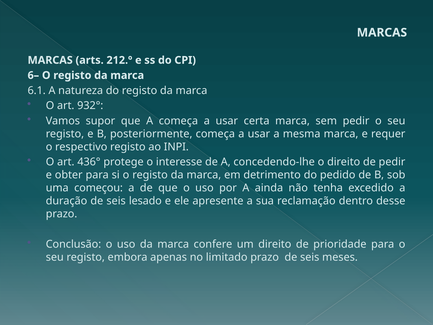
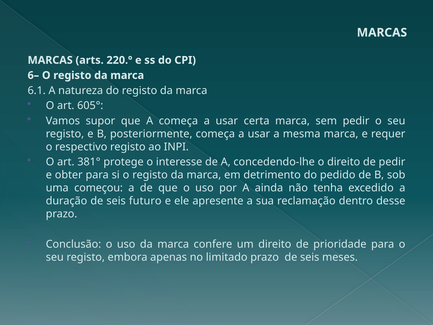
212.º: 212.º -> 220.º
932°: 932° -> 605°
436°: 436° -> 381°
lesado: lesado -> futuro
